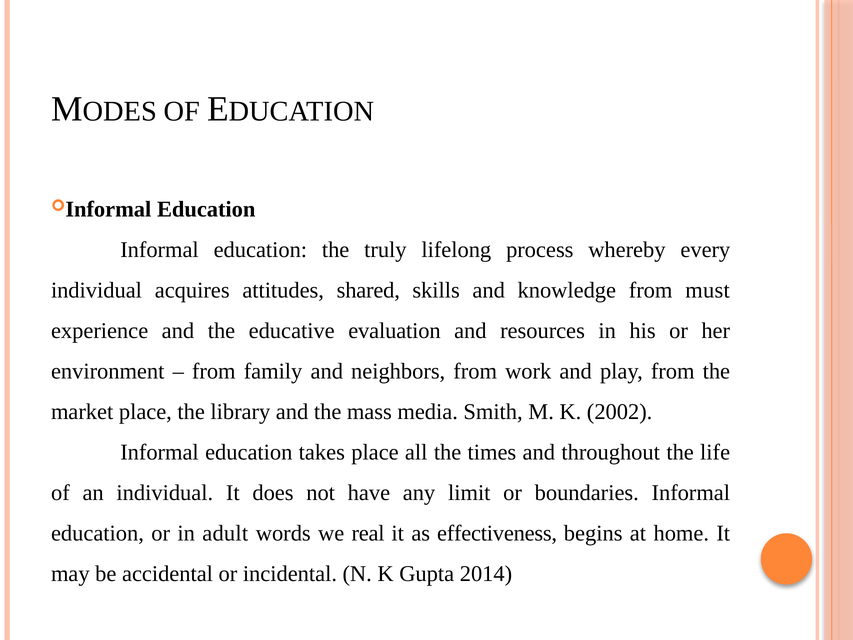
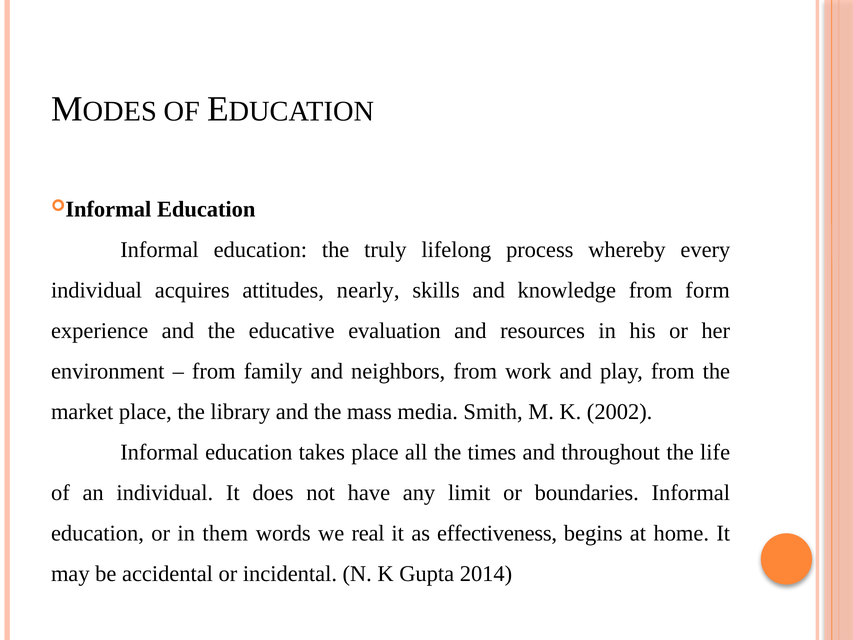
shared: shared -> nearly
must: must -> form
adult: adult -> them
